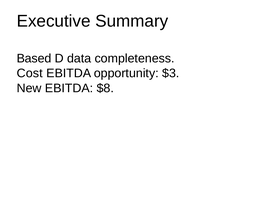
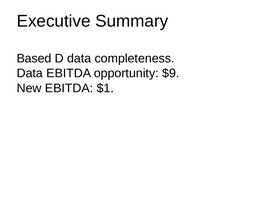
Cost at (30, 73): Cost -> Data
$3: $3 -> $9
$8: $8 -> $1
